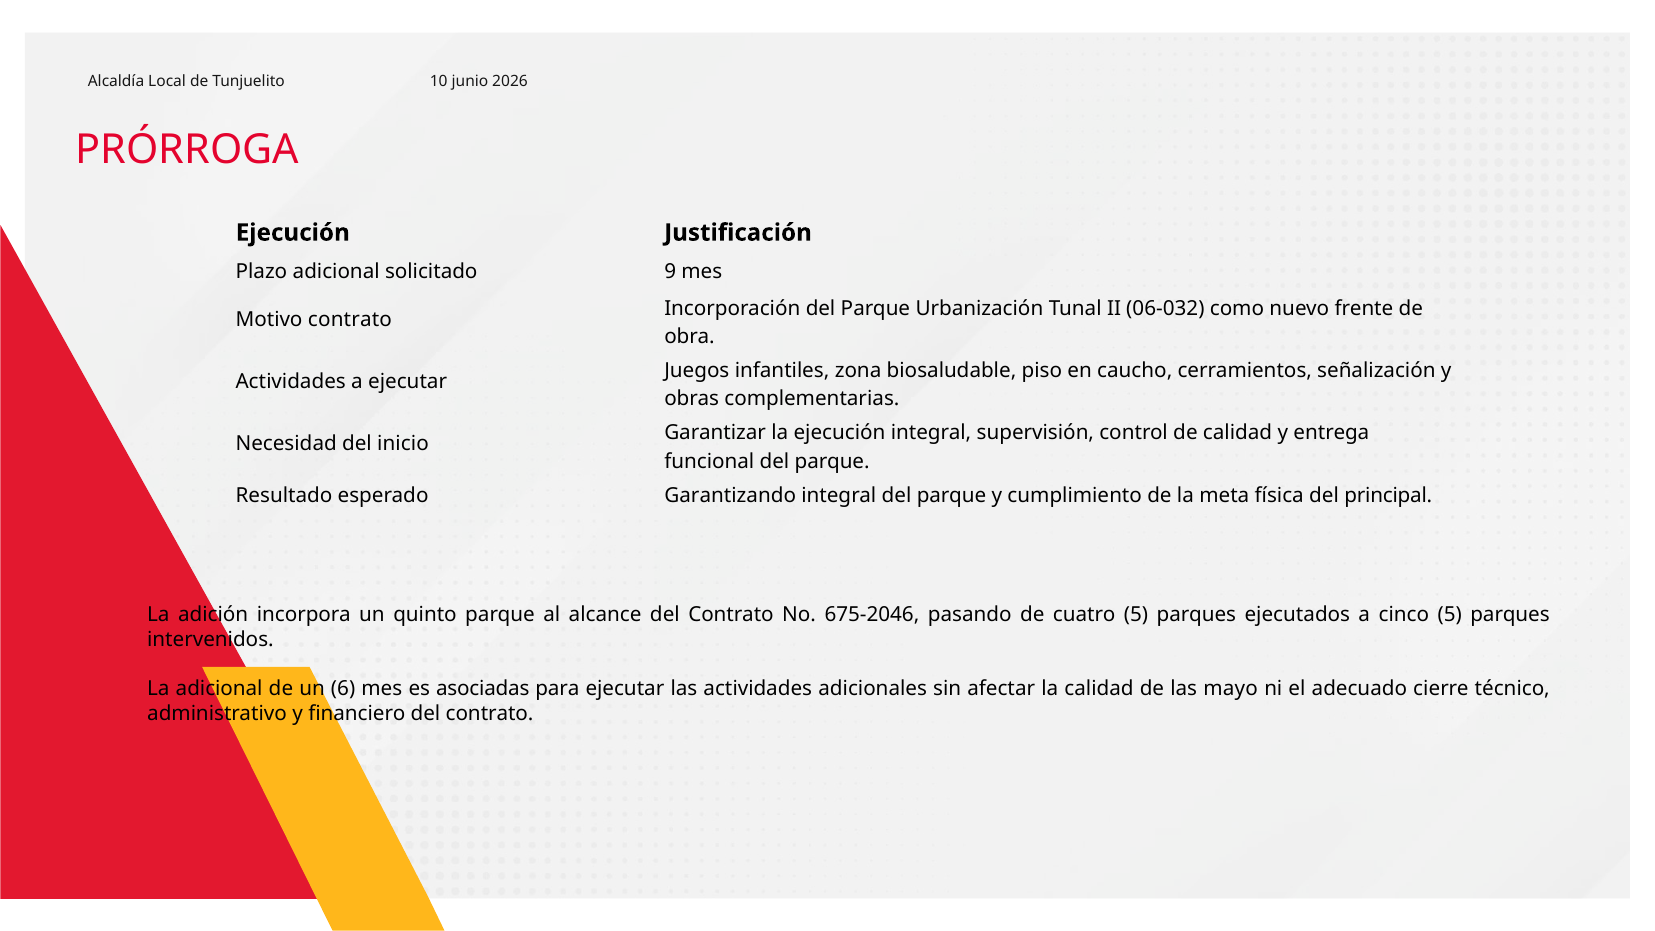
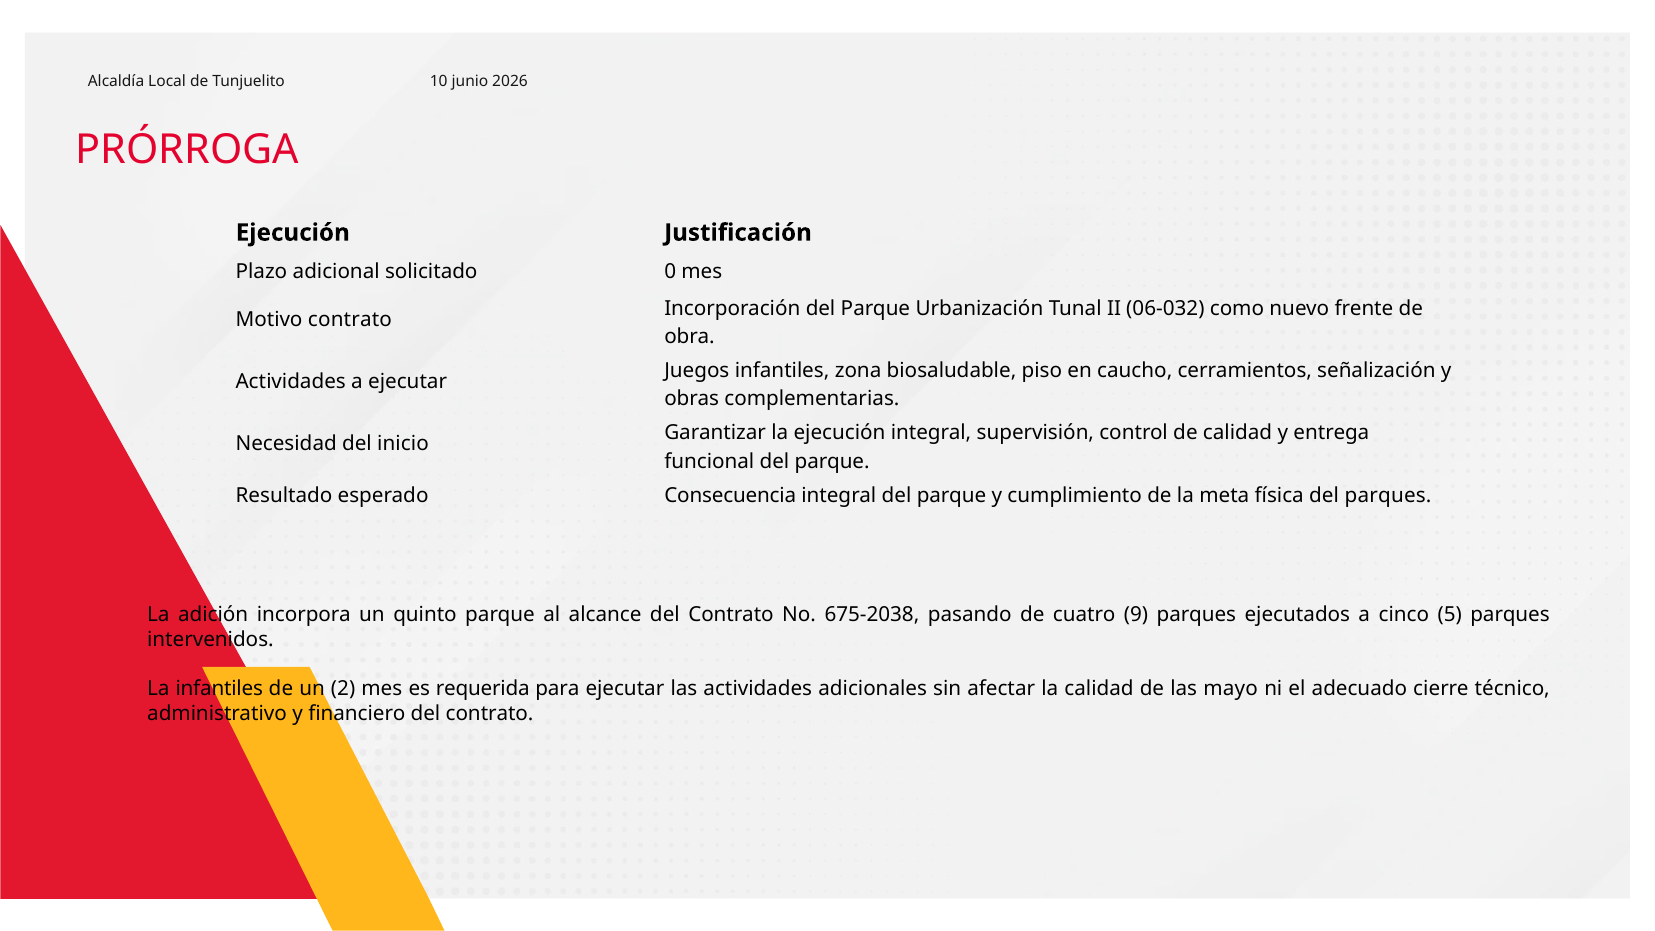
9: 9 -> 0
Garantizando: Garantizando -> Consecuencia
del principal: principal -> parques
675-2046: 675-2046 -> 675-2038
cuatro 5: 5 -> 9
La adicional: adicional -> infantiles
6: 6 -> 2
asociadas: asociadas -> requerida
